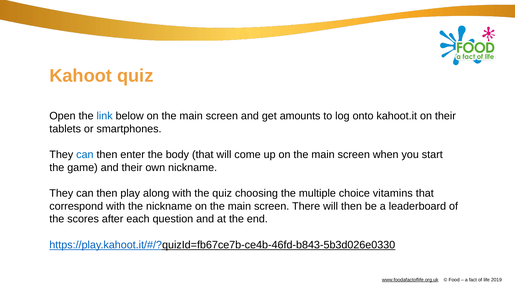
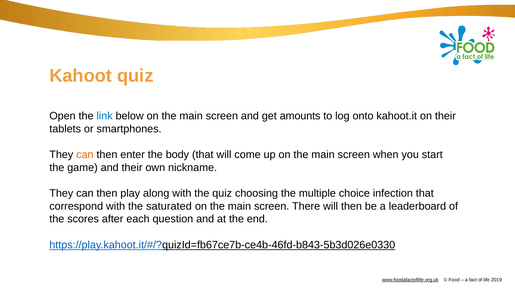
can at (85, 154) colour: blue -> orange
vitamins: vitamins -> infection
the nickname: nickname -> saturated
